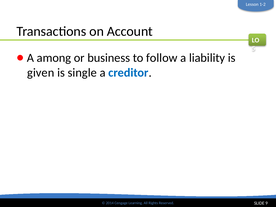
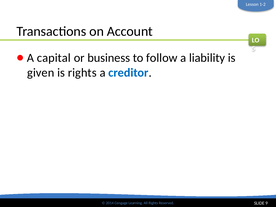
among: among -> capital
is single: single -> rights
